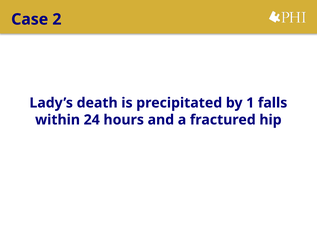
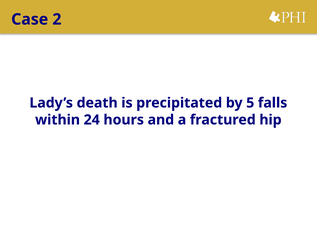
1: 1 -> 5
